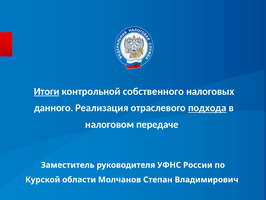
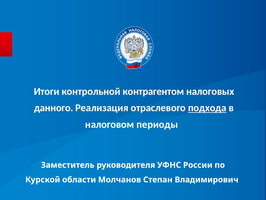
Итоги underline: present -> none
собственного: собственного -> контрагентом
передаче: передаче -> периоды
